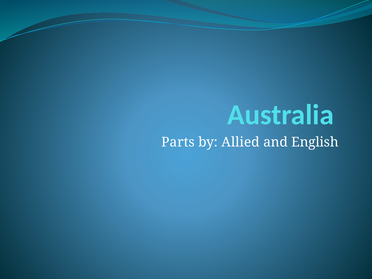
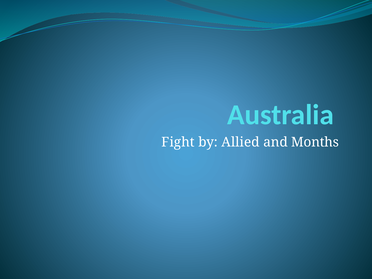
Parts: Parts -> Fight
English: English -> Months
